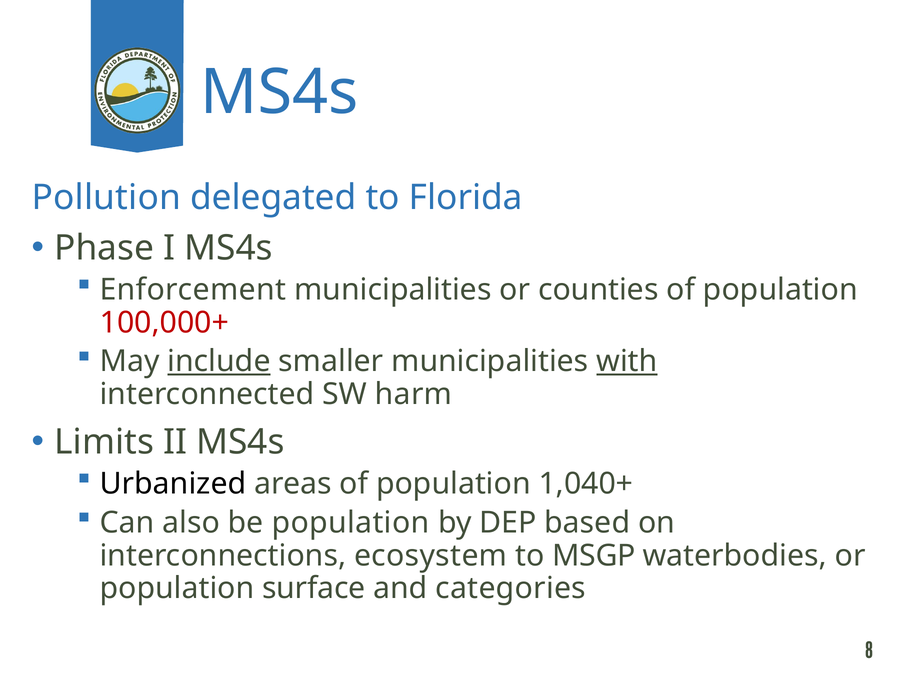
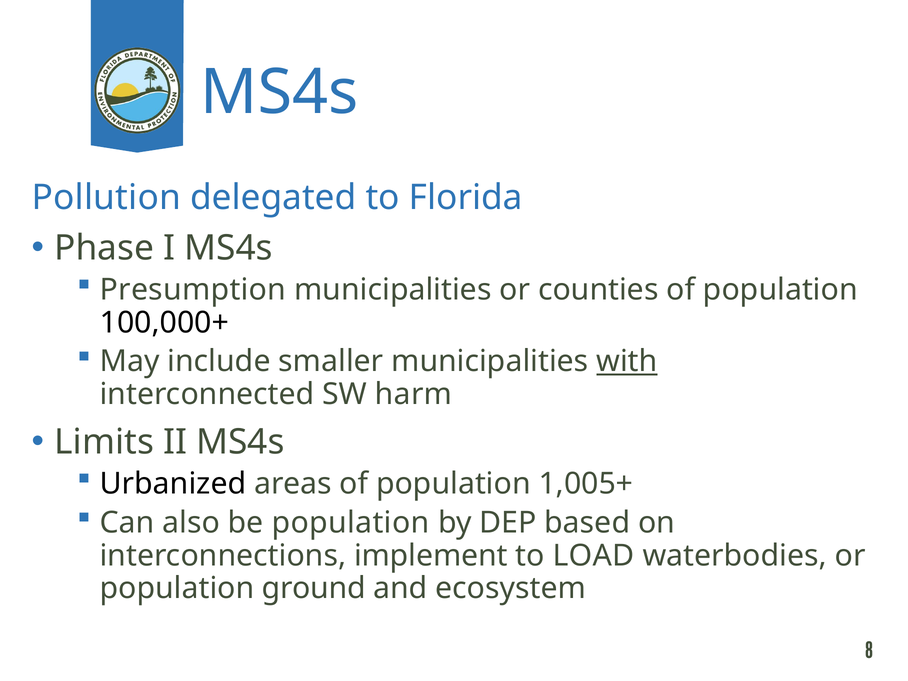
Enforcement: Enforcement -> Presumption
100,000+ colour: red -> black
include underline: present -> none
1,040+: 1,040+ -> 1,005+
ecosystem: ecosystem -> implement
MSGP: MSGP -> LOAD
surface: surface -> ground
categories: categories -> ecosystem
